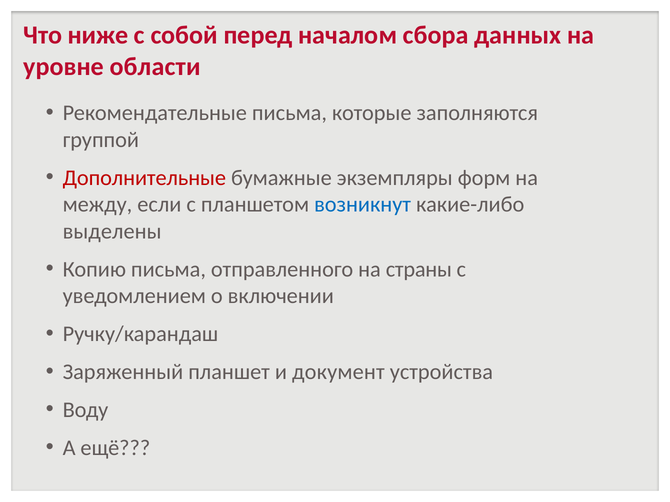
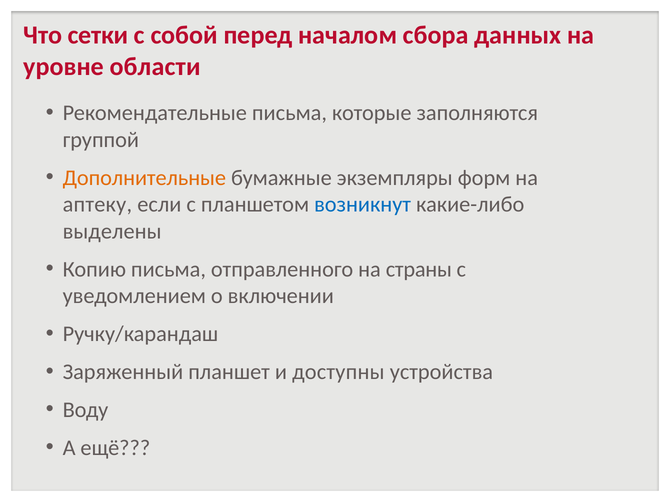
ниже: ниже -> сетки
Дополнительные colour: red -> orange
между: между -> аптеку
документ: документ -> доступны
